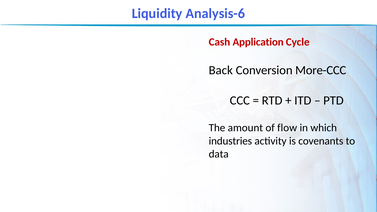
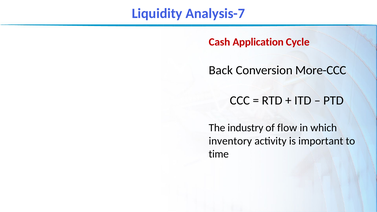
Analysis-6: Analysis-6 -> Analysis-7
amount: amount -> industry
industries: industries -> inventory
covenants: covenants -> important
data: data -> time
